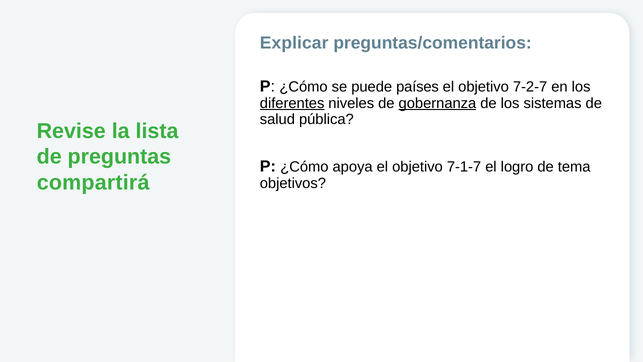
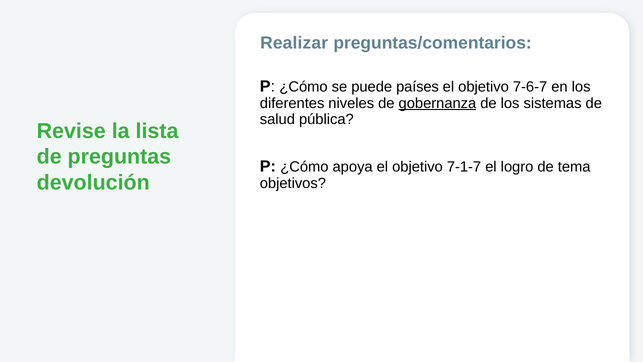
Explicar: Explicar -> Realizar
7-2-7: 7-2-7 -> 7-6-7
diferentes underline: present -> none
compartirá: compartirá -> devolución
